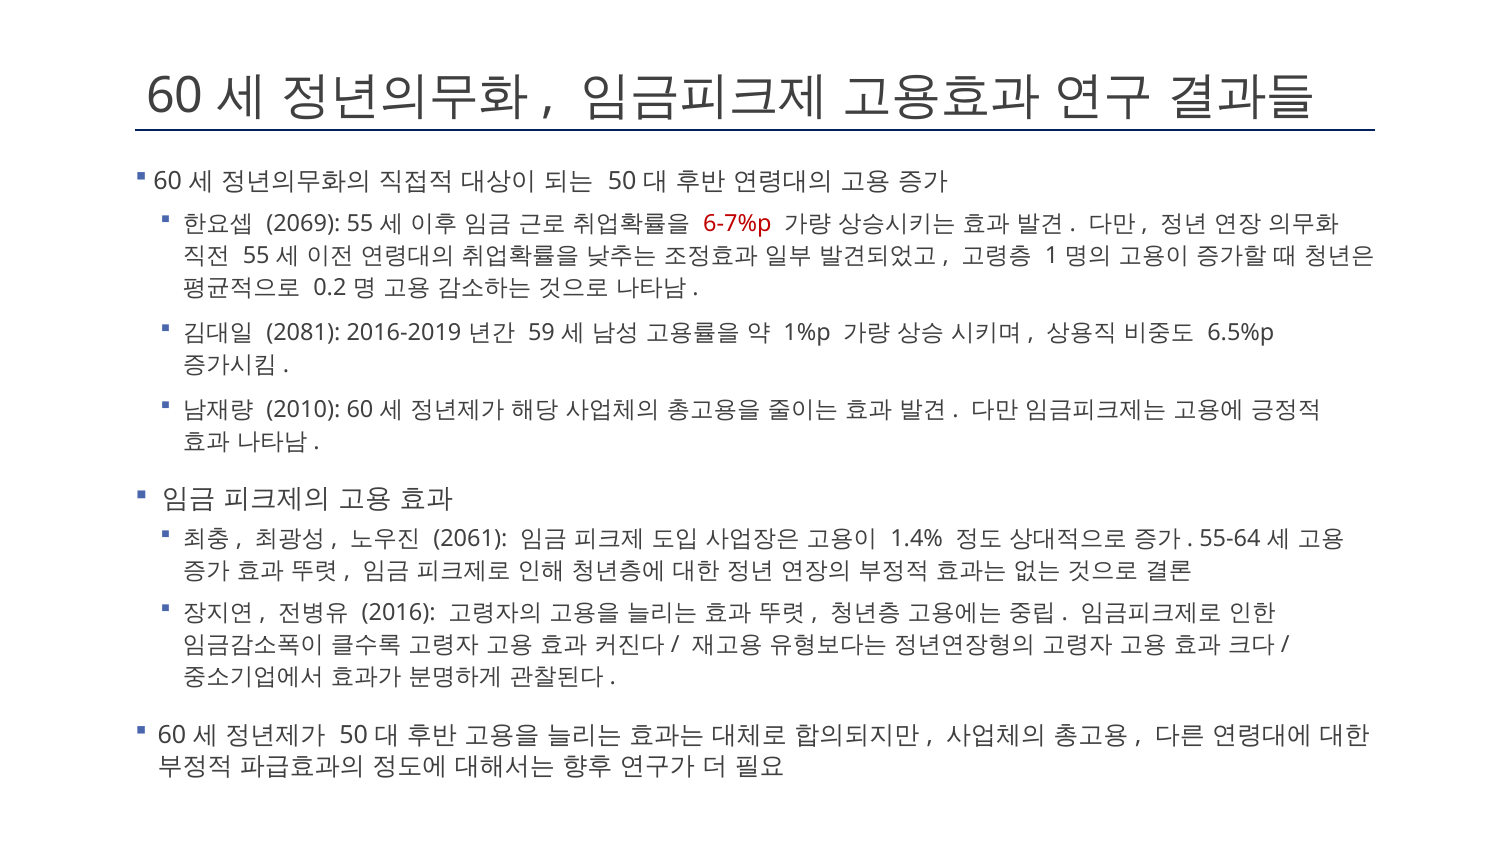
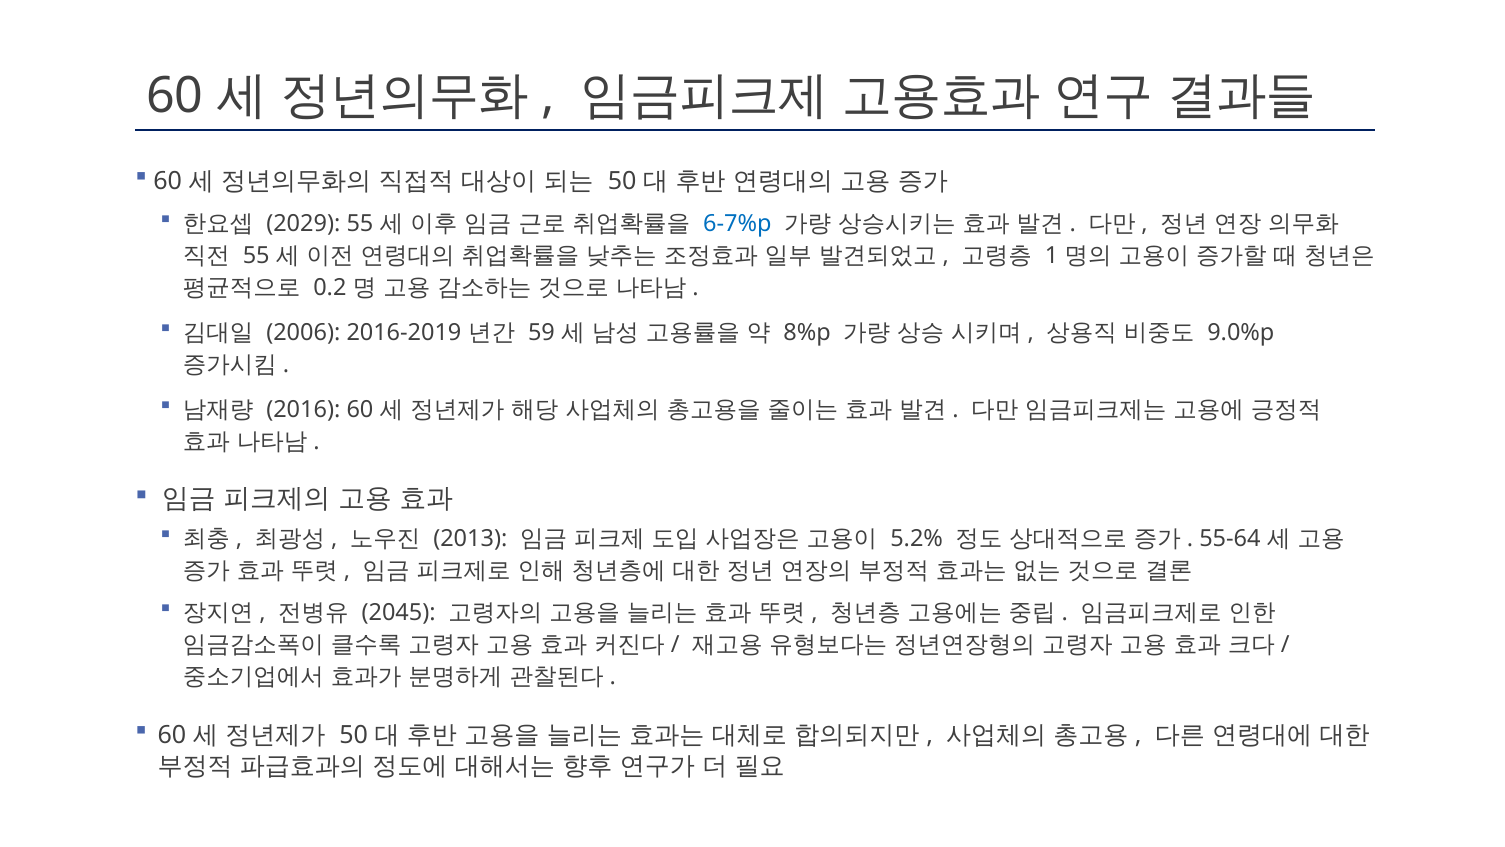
2069: 2069 -> 2029
6-7%p colour: red -> blue
2081: 2081 -> 2006
1%p: 1%p -> 8%p
6.5%p: 6.5%p -> 9.0%p
2010: 2010 -> 2016
2061: 2061 -> 2013
1.4%: 1.4% -> 5.2%
2016: 2016 -> 2045
